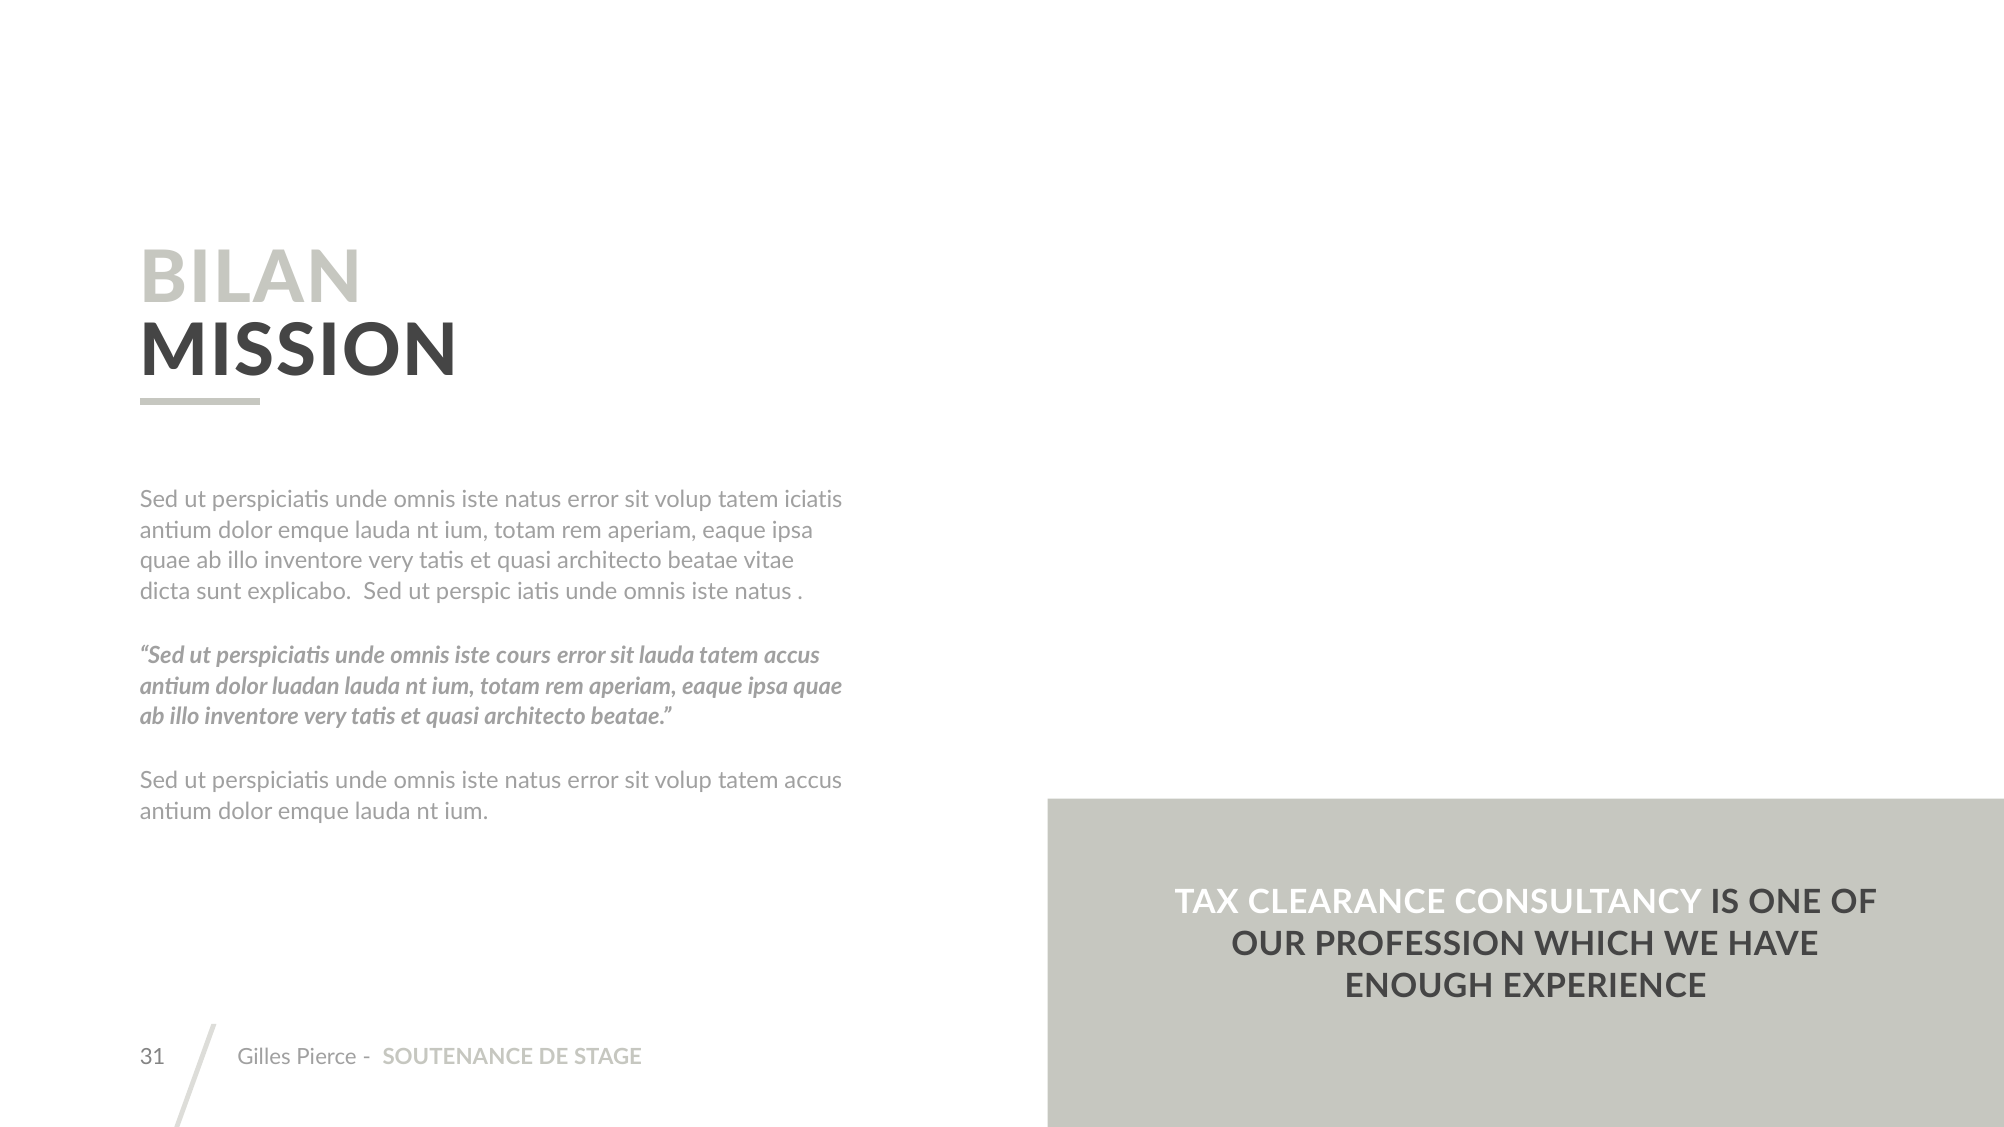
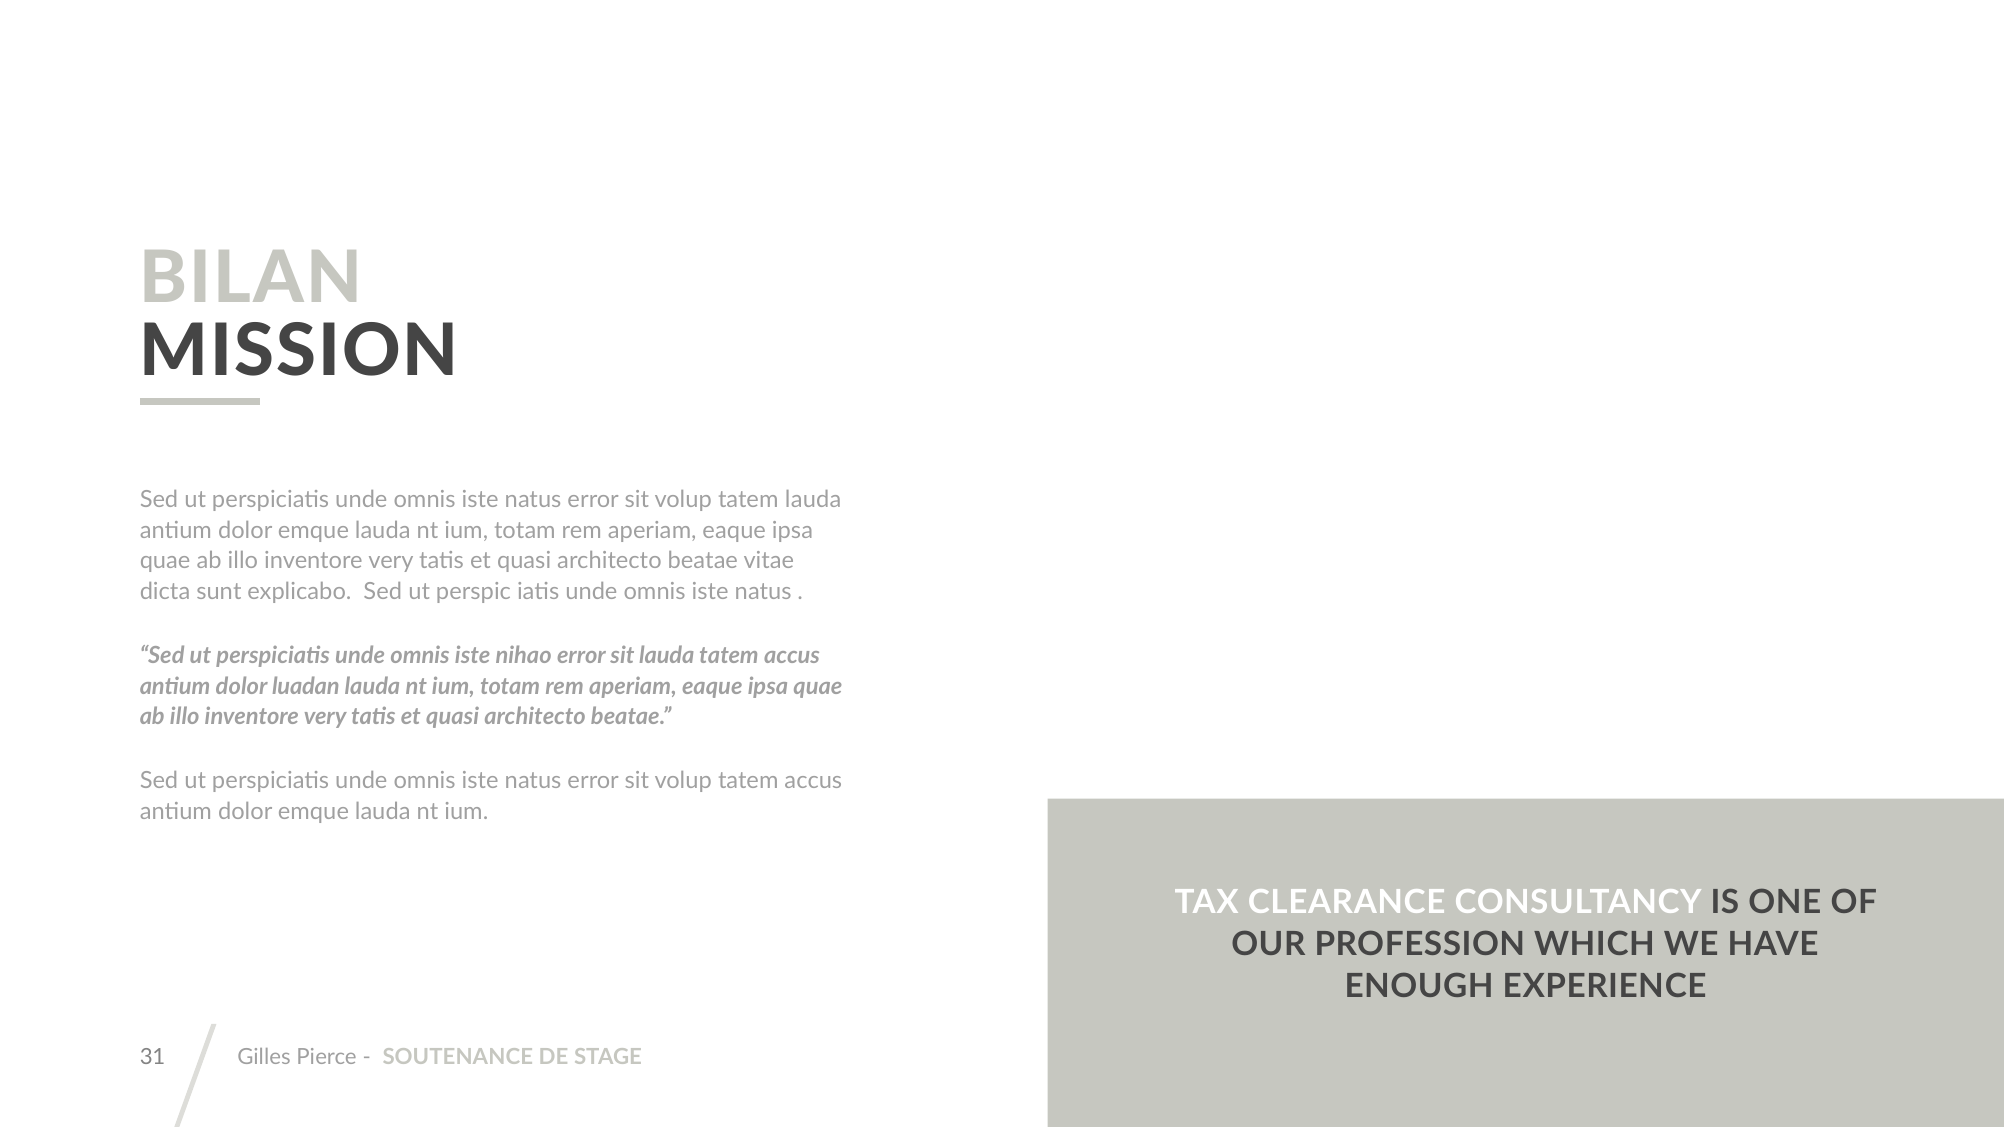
tatem iciatis: iciatis -> lauda
cours: cours -> nihao
